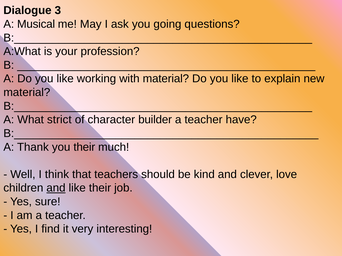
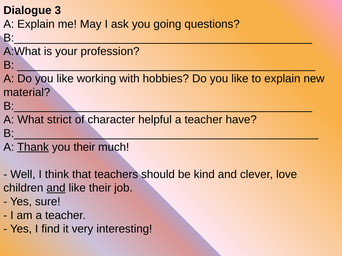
A Musical: Musical -> Explain
with material: material -> hobbies
builder: builder -> helpful
Thank underline: none -> present
